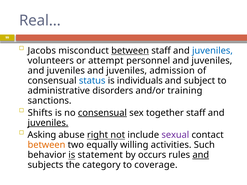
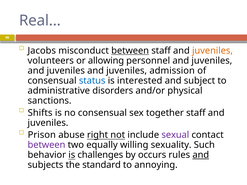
juveniles at (212, 51) colour: blue -> orange
attempt: attempt -> allowing
individuals: individuals -> interested
training: training -> physical
consensual at (102, 113) underline: present -> none
juveniles at (48, 123) underline: present -> none
Asking: Asking -> Prison
between at (46, 145) colour: orange -> purple
activities: activities -> sexuality
statement: statement -> challenges
category: category -> standard
coverage: coverage -> annoying
